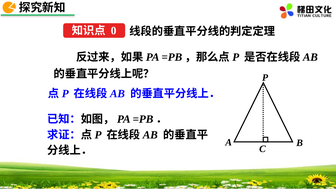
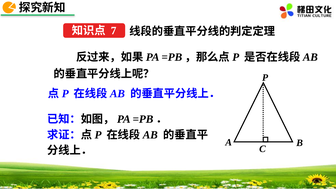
0: 0 -> 7
